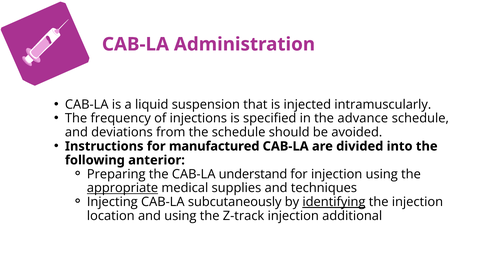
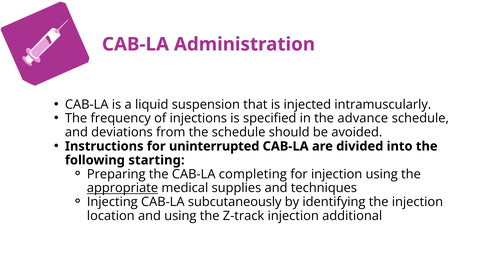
manufactured: manufactured -> uninterrupted
anterior: anterior -> starting
understand: understand -> completing
identifying underline: present -> none
